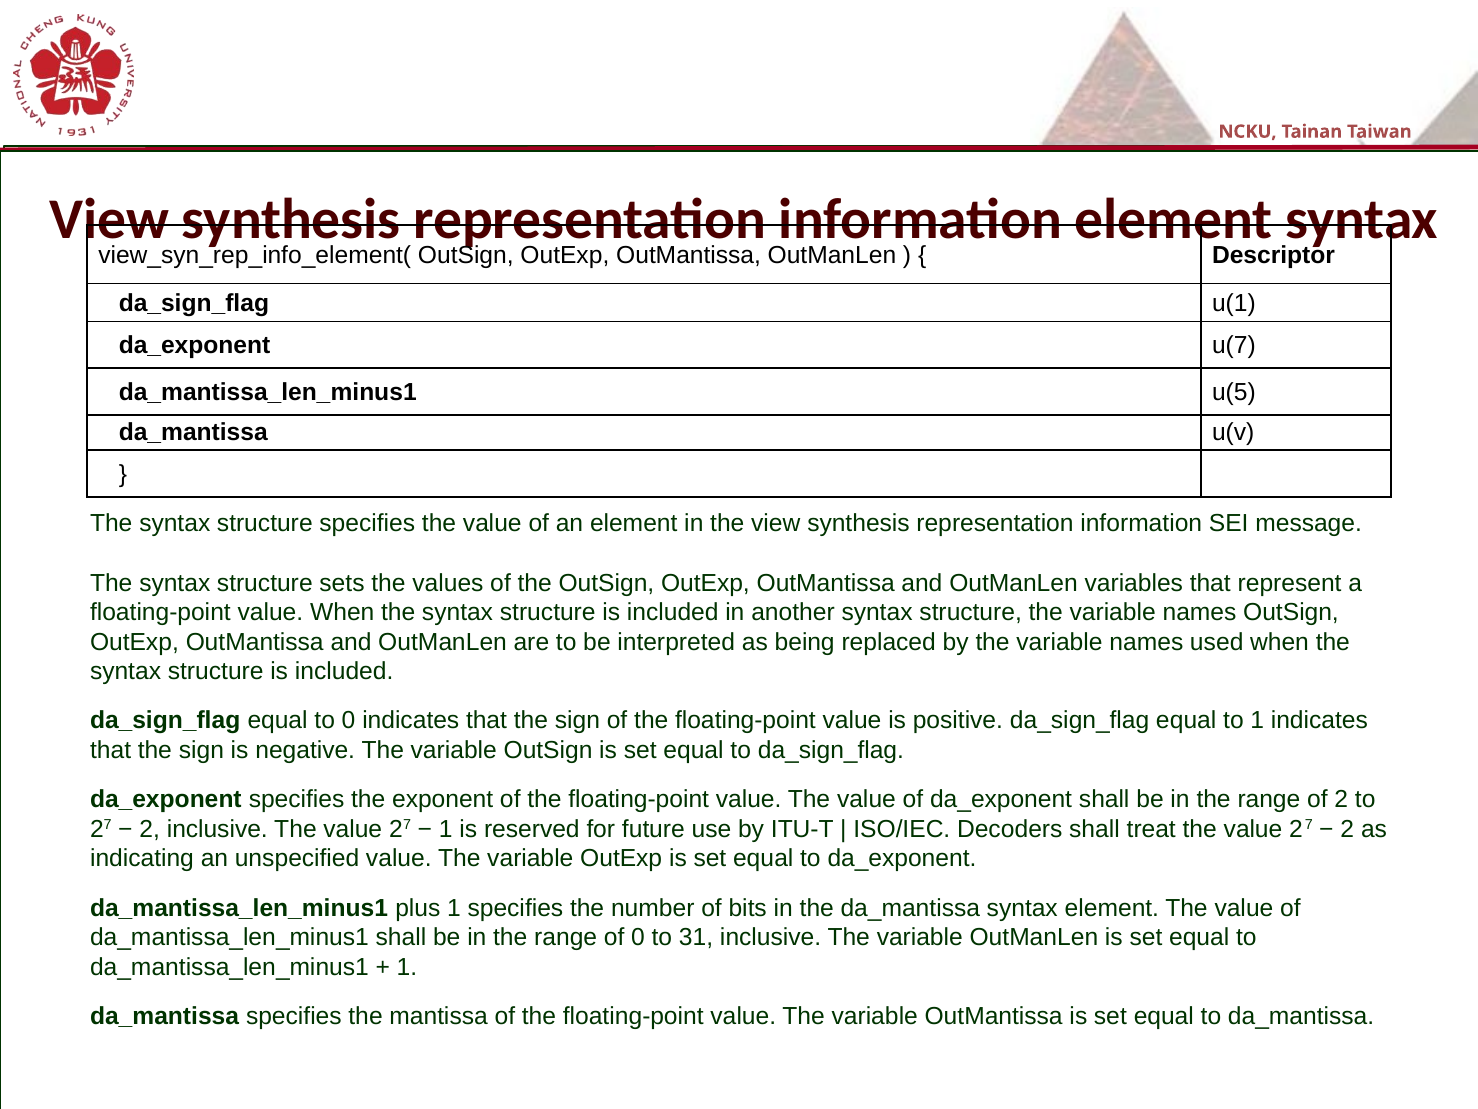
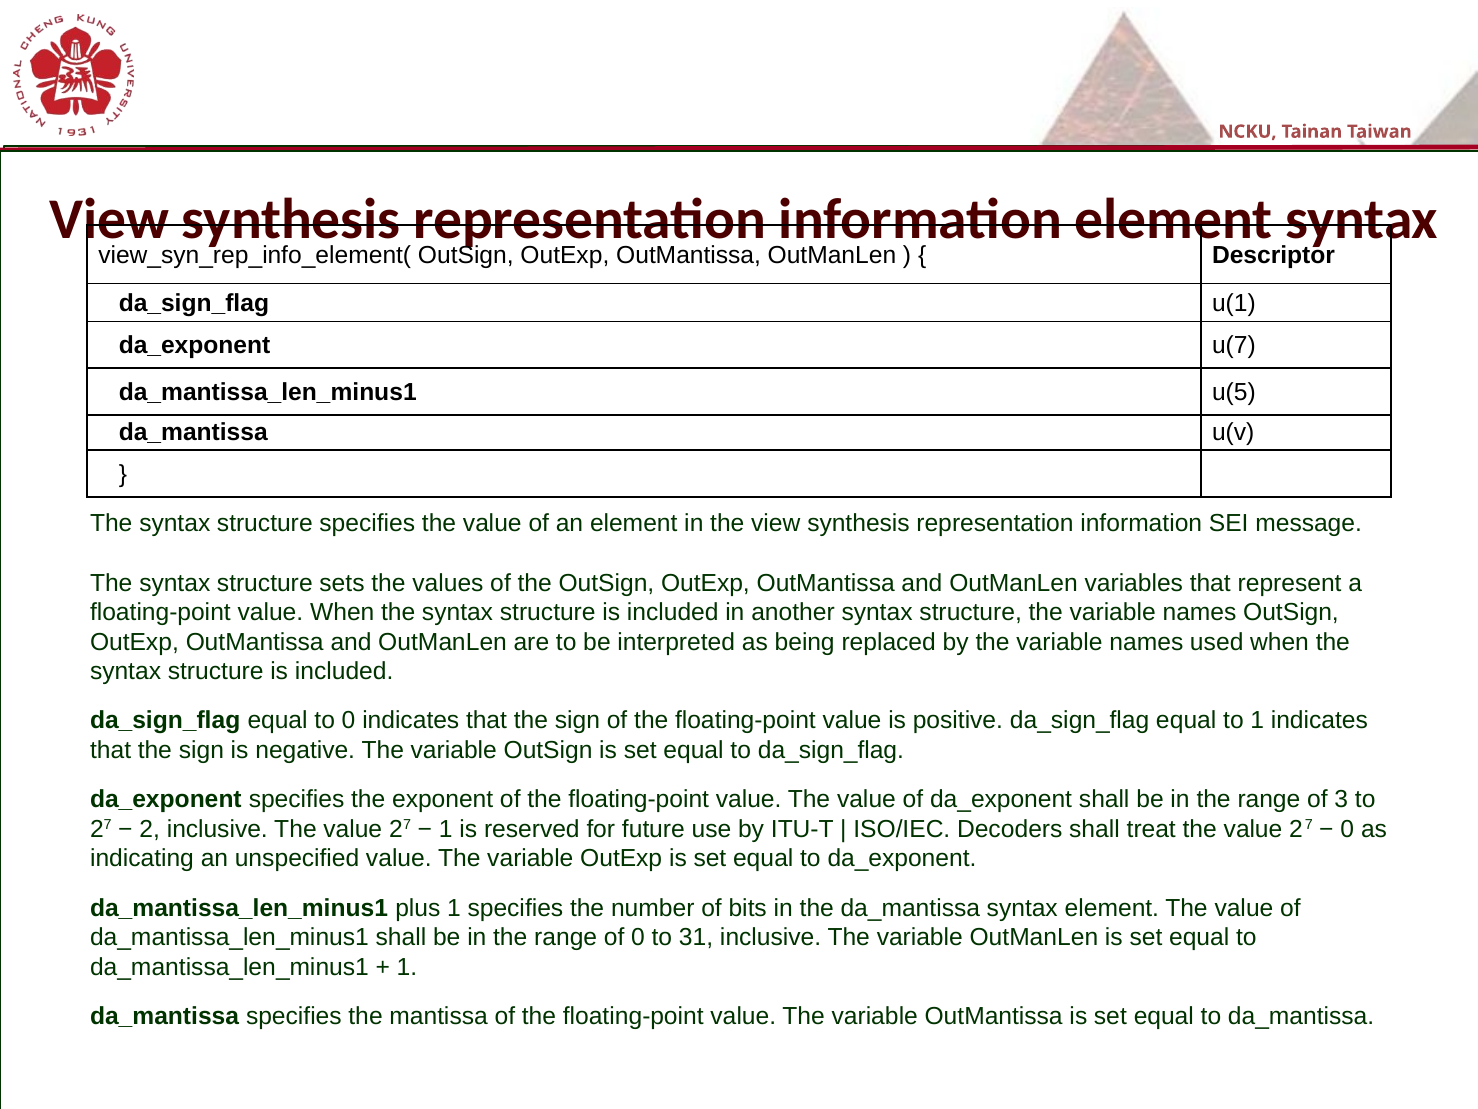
of 2: 2 -> 3
2 at (1347, 829): 2 -> 0
